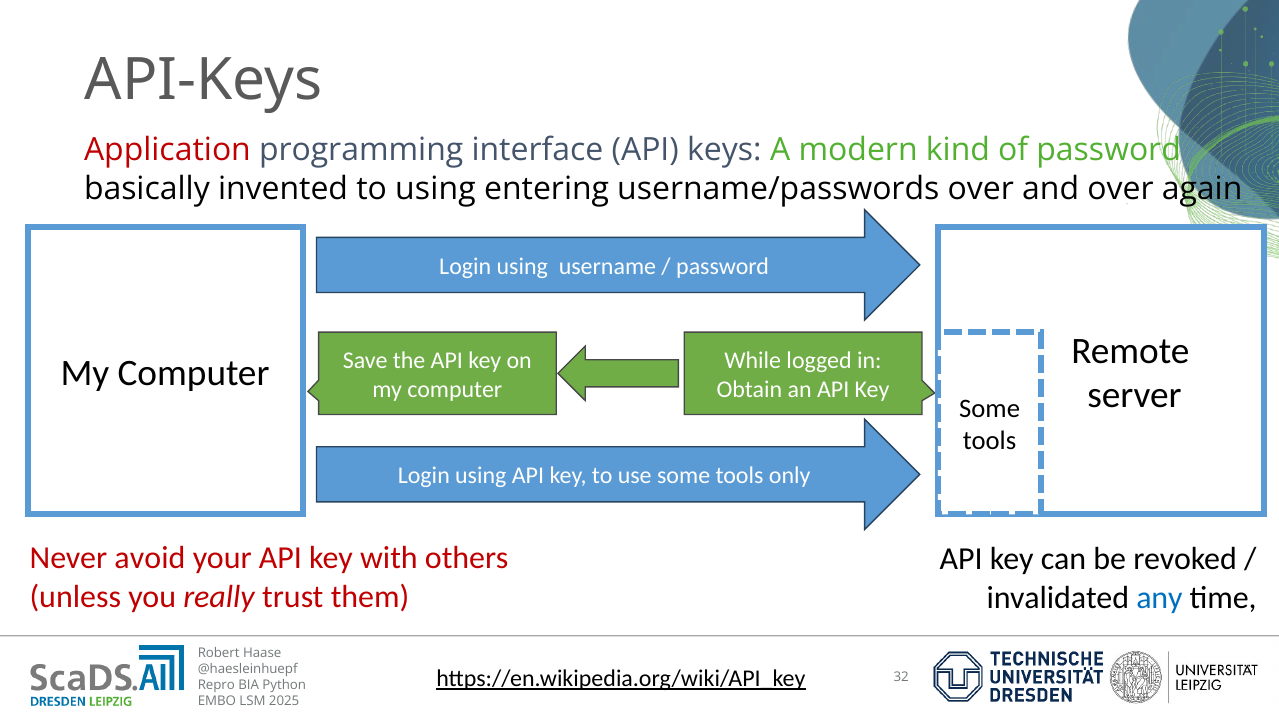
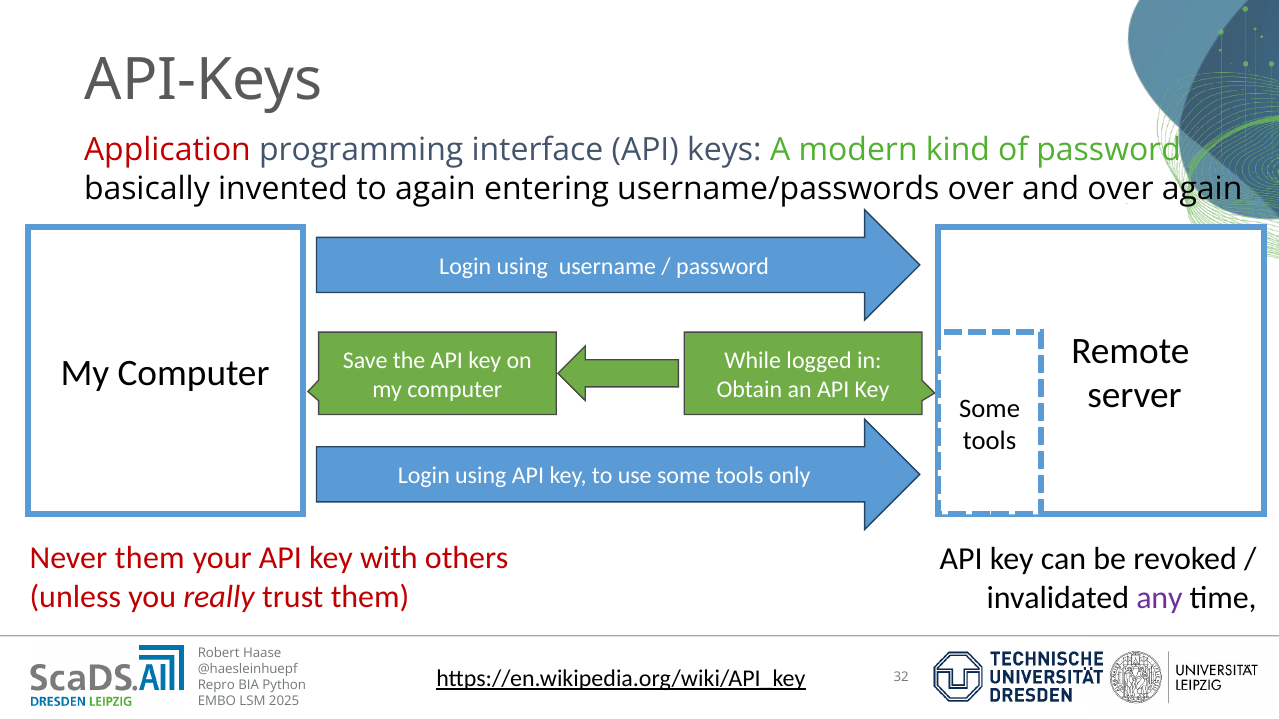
to using: using -> again
Never avoid: avoid -> them
any colour: blue -> purple
